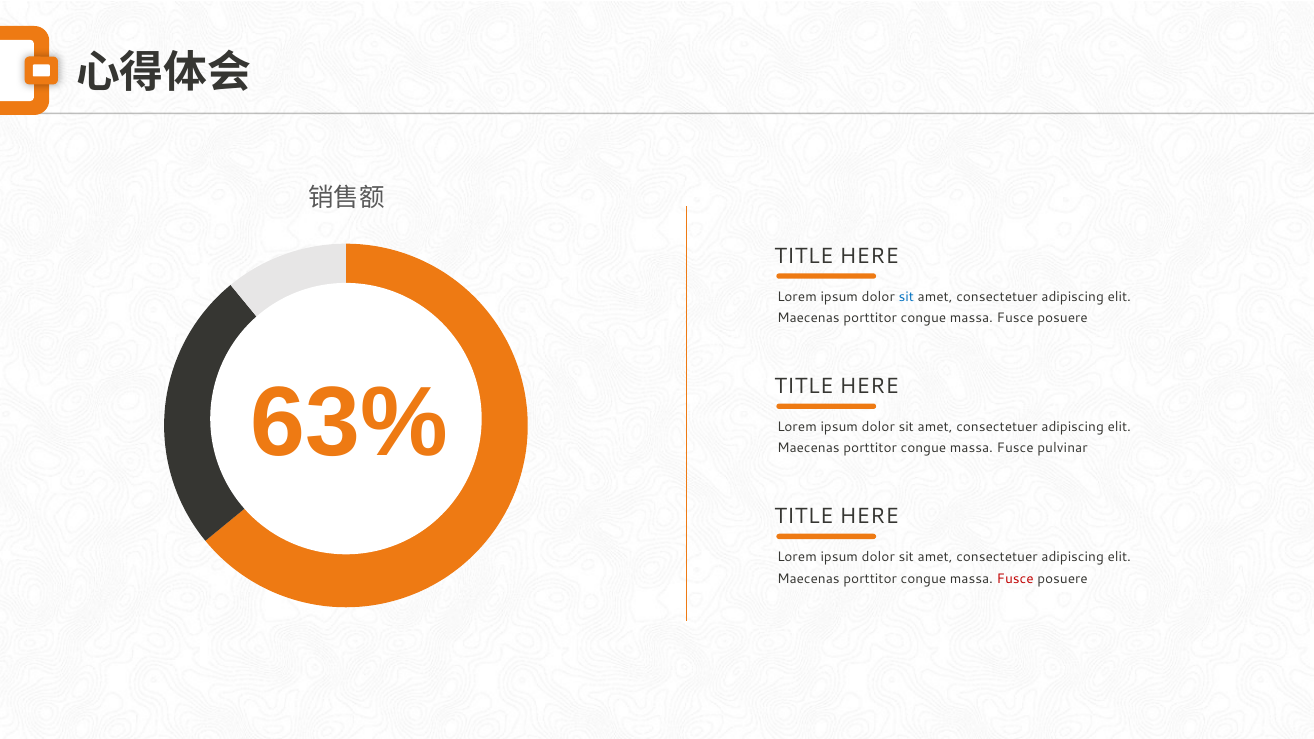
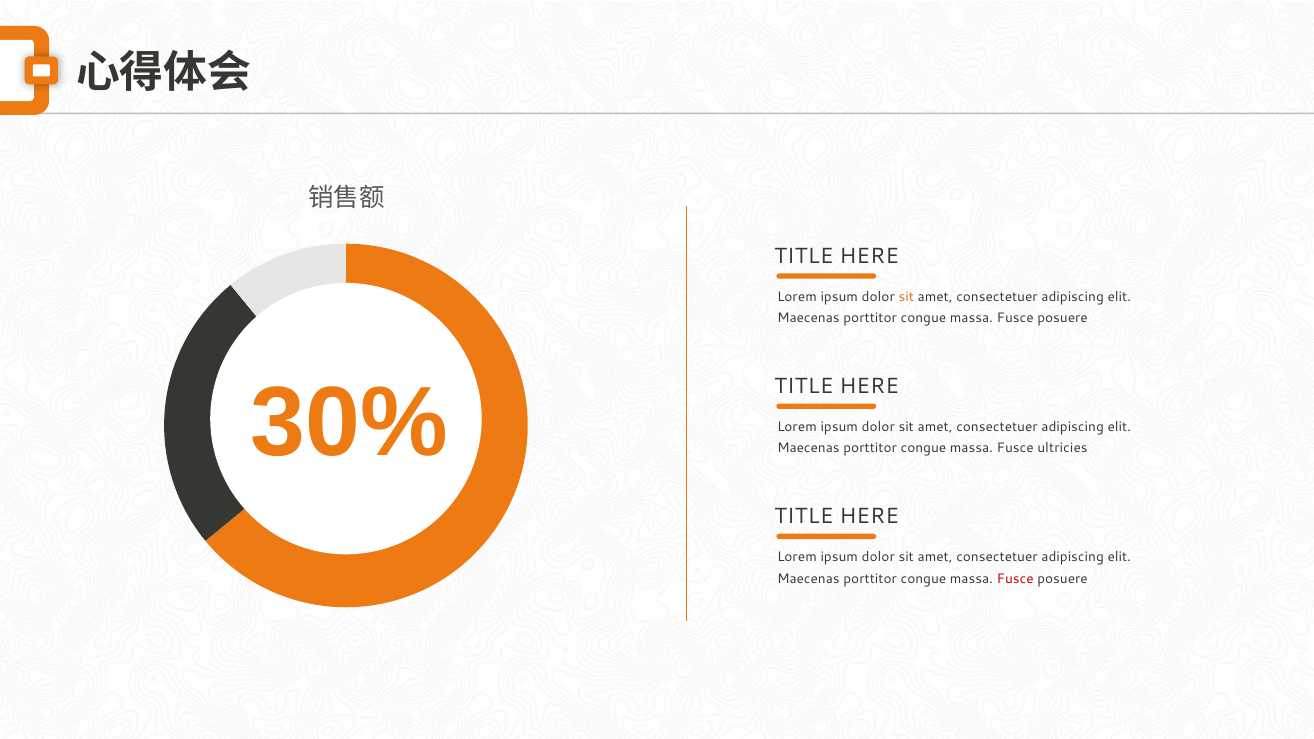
sit at (906, 297) colour: blue -> orange
63%: 63% -> 30%
pulvinar: pulvinar -> ultricies
